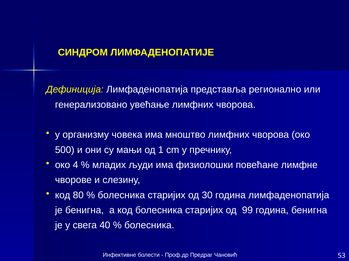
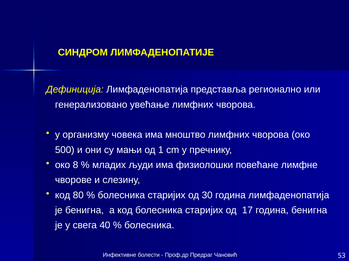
4: 4 -> 8
99: 99 -> 17
